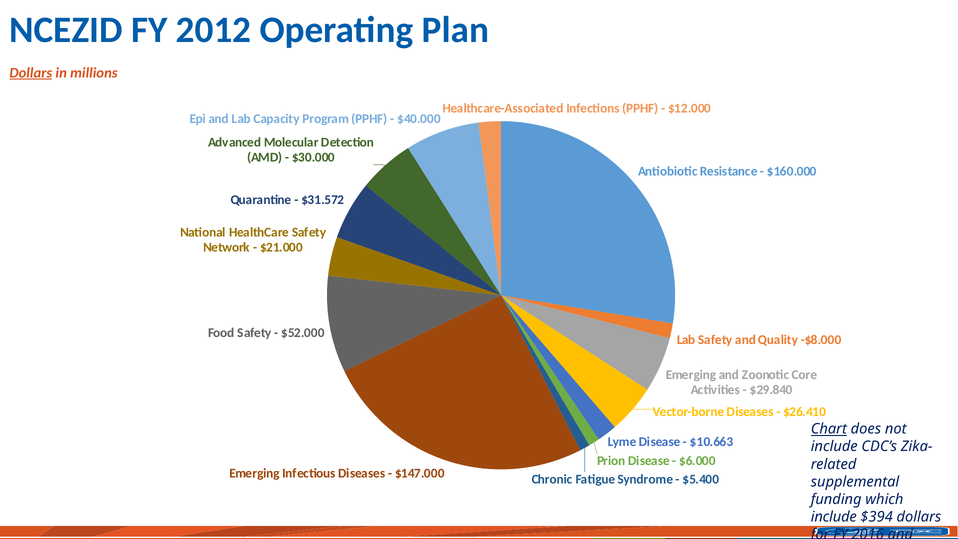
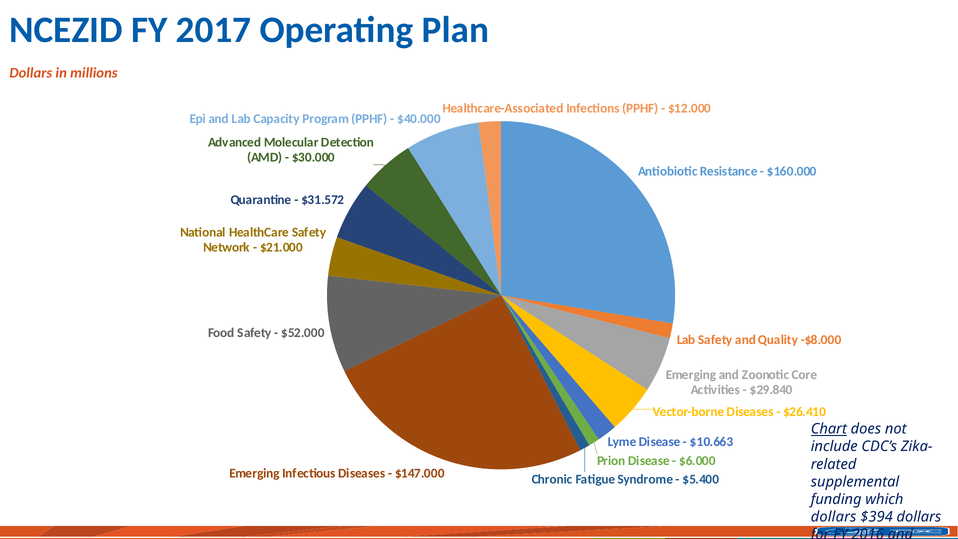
FY 2012: 2012 -> 2017
Dollars at (31, 73) underline: present -> none
include at (834, 517): include -> dollars
